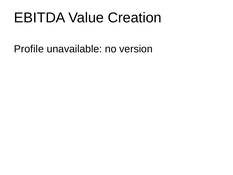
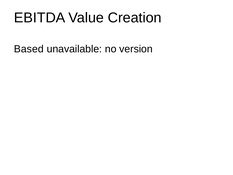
Profile: Profile -> Based
